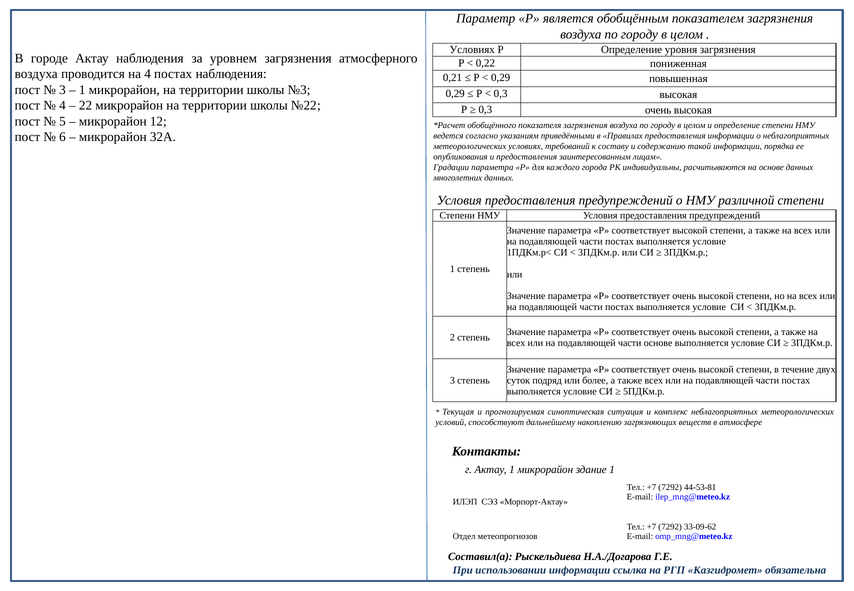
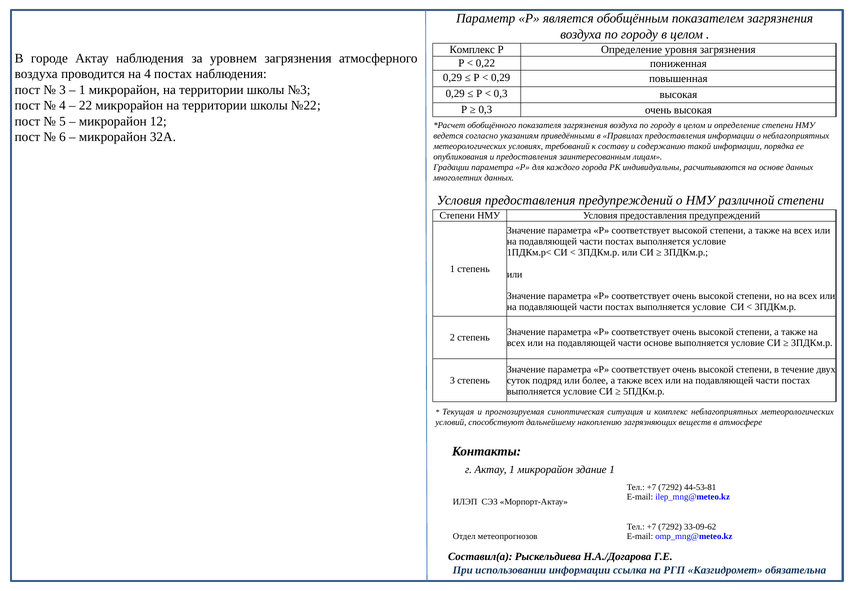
Условиях at (472, 50): Условиях -> Комплекс
0,21 at (452, 77): 0,21 -> 0,29
